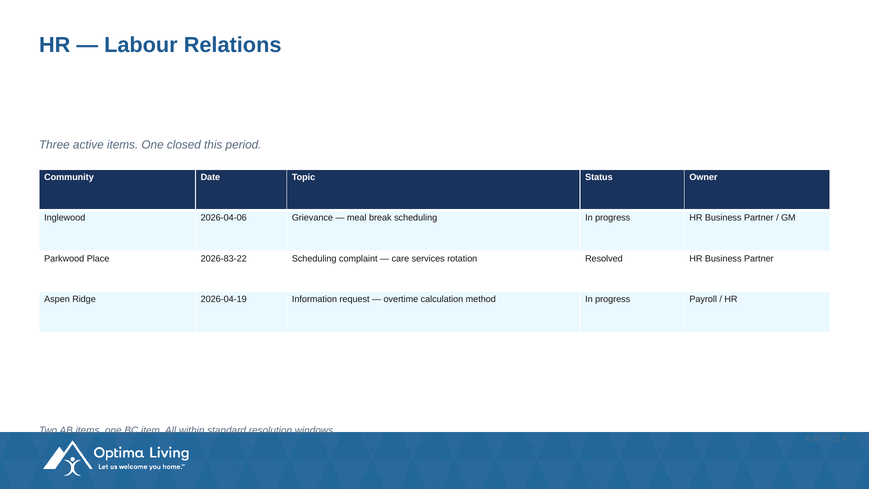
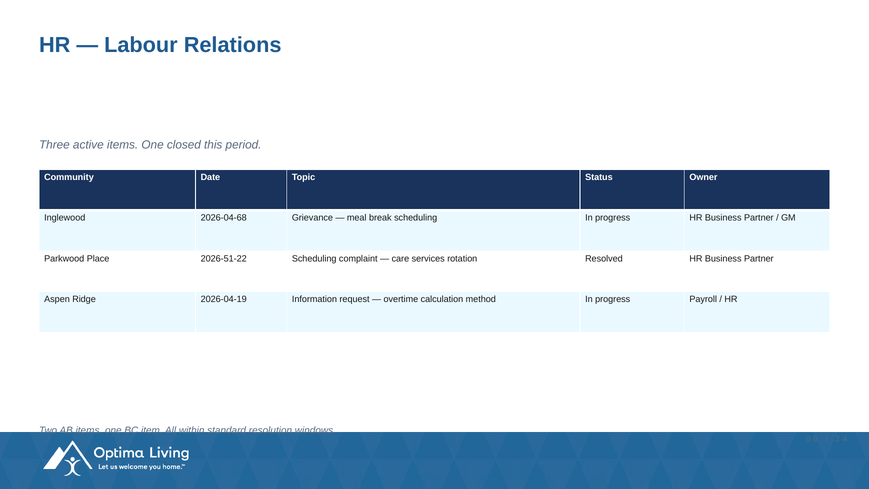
2026-04-06: 2026-04-06 -> 2026-04-68
2026-83-22: 2026-83-22 -> 2026-51-22
